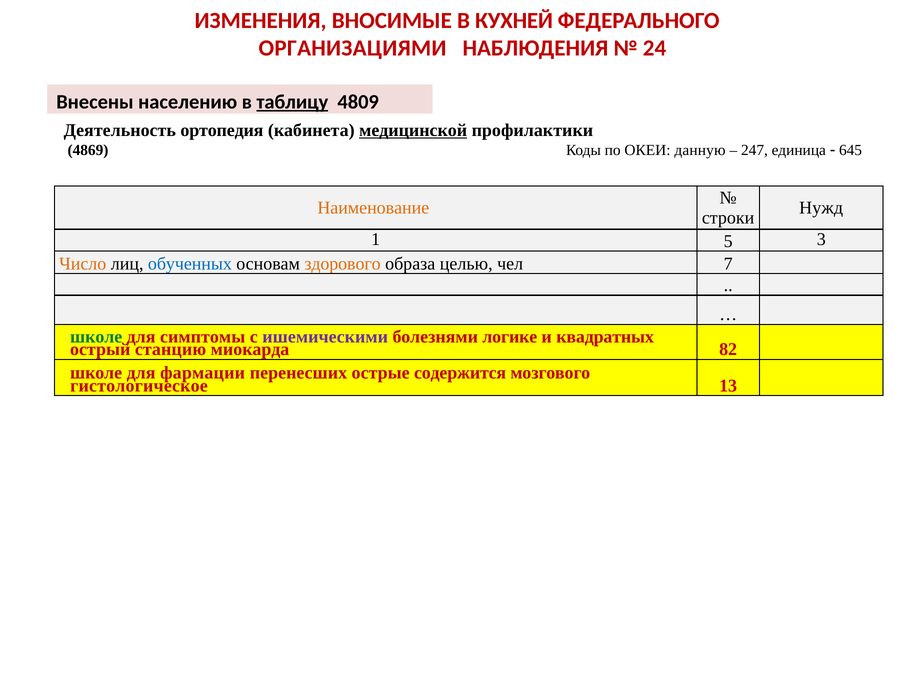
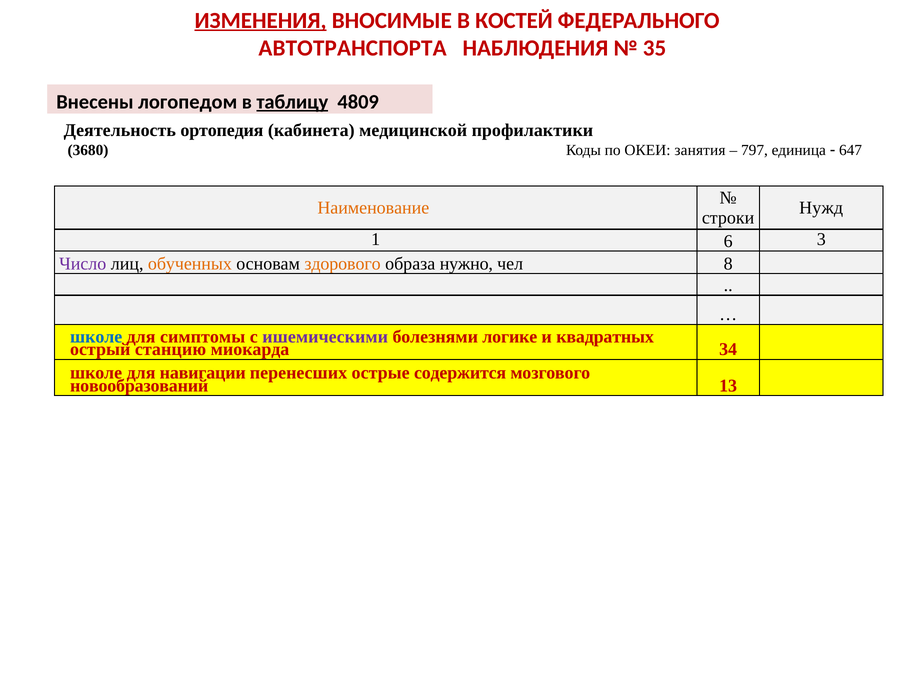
ИЗМЕНЕНИЯ underline: none -> present
КУХНЕЙ: КУХНЕЙ -> КОСТЕЙ
ОРГАНИЗАЦИЯМИ: ОРГАНИЗАЦИЯМИ -> АВТОТРАНСПОРТА
24: 24 -> 35
населению: населению -> логопедом
медицинской underline: present -> none
4869: 4869 -> 3680
данную: данную -> занятия
247: 247 -> 797
645: 645 -> 647
5: 5 -> 6
Число colour: orange -> purple
обученных colour: blue -> orange
целью: целью -> нужно
7: 7 -> 8
школе at (96, 337) colour: green -> blue
82: 82 -> 34
фармации: фармации -> навигации
гистологическое: гистологическое -> новообразований
